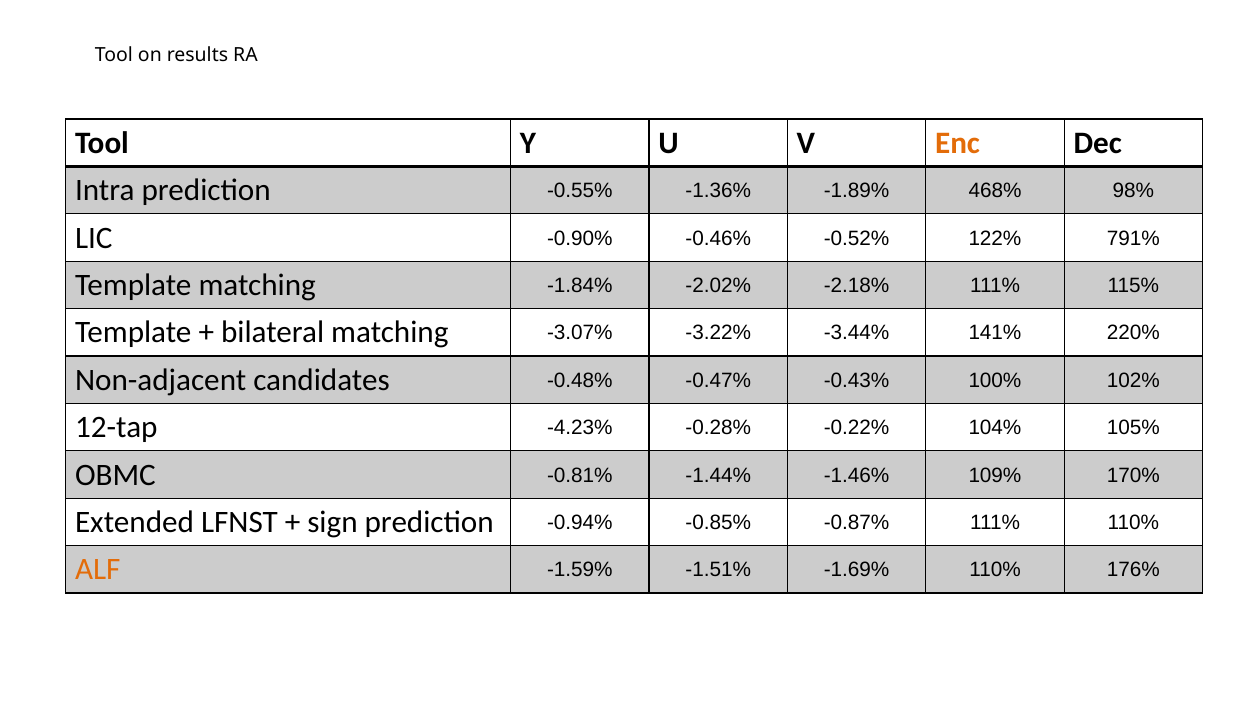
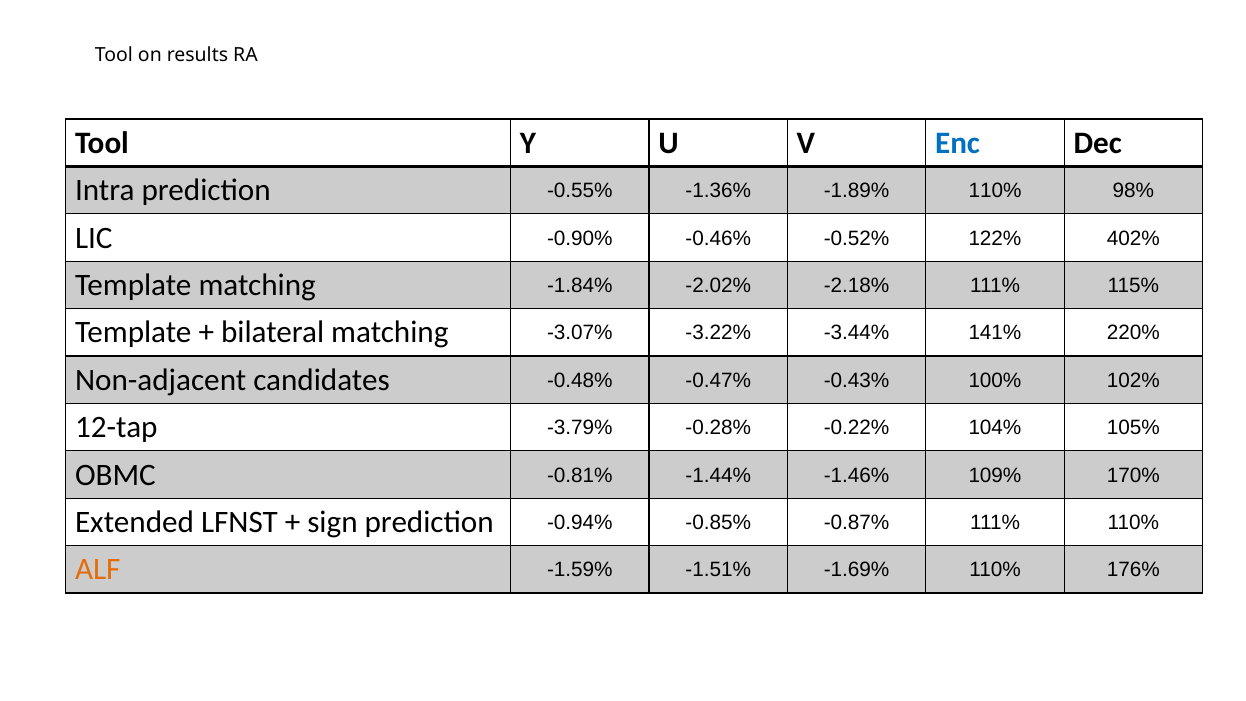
Enc colour: orange -> blue
-1.89% 468%: 468% -> 110%
791%: 791% -> 402%
-4.23%: -4.23% -> -3.79%
